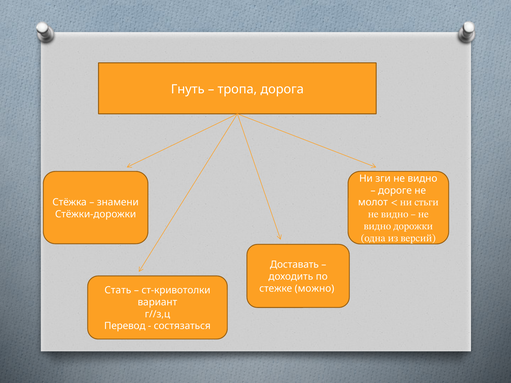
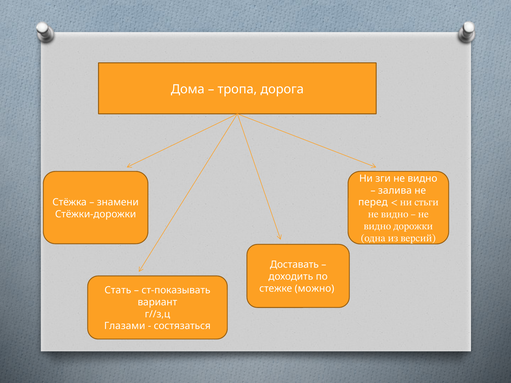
Гнуть: Гнуть -> Дома
дороге: дороге -> залива
молот: молот -> перед
ст-кривотолки: ст-кривотолки -> ст-показывать
Перевод: Перевод -> Глазами
